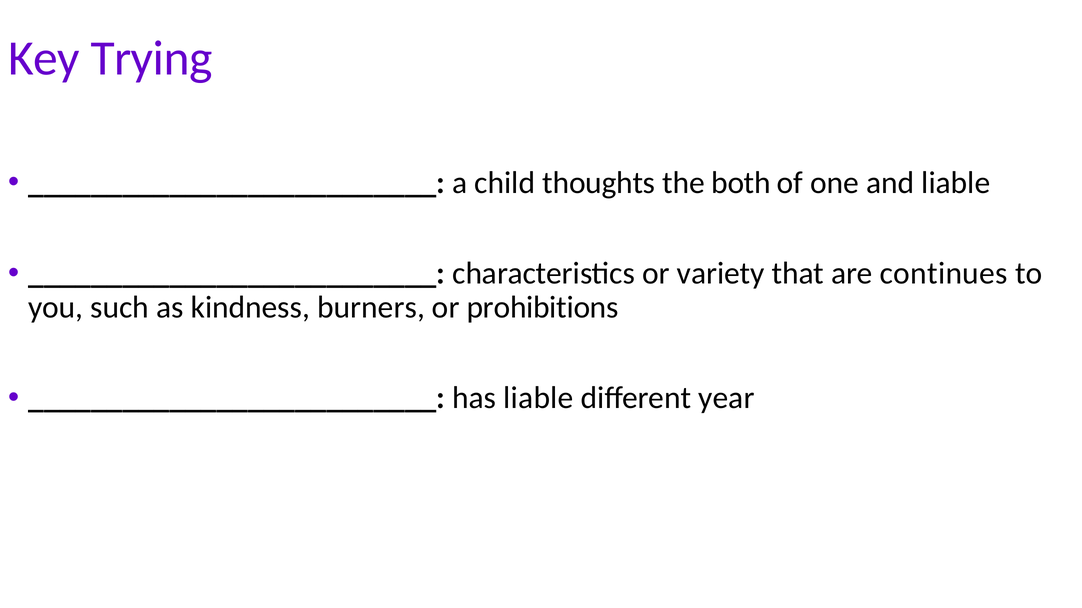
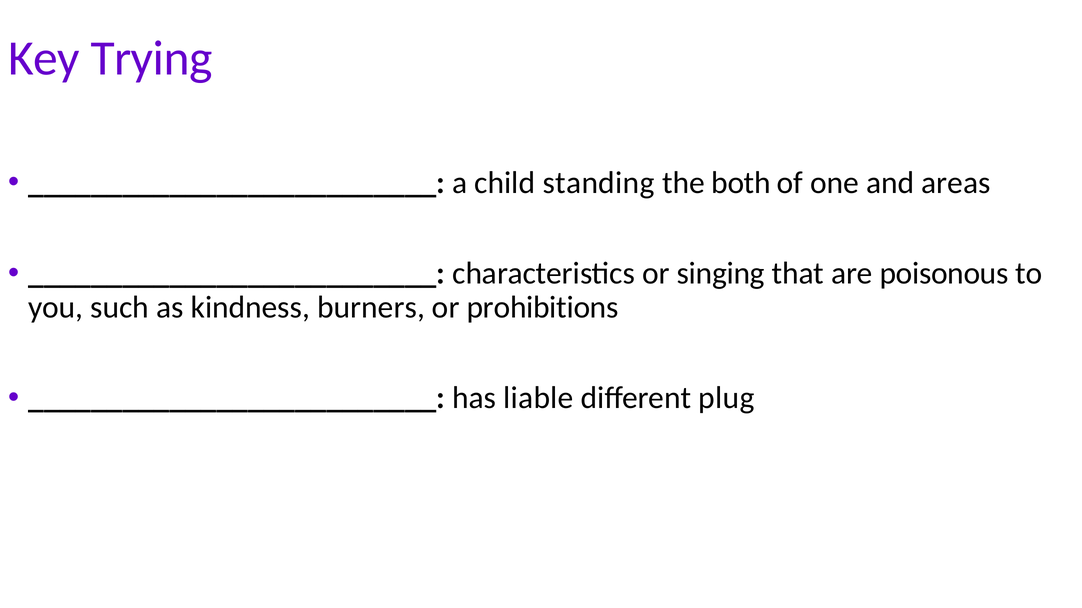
thoughts: thoughts -> standing
and liable: liable -> areas
variety: variety -> singing
continues: continues -> poisonous
year: year -> plug
